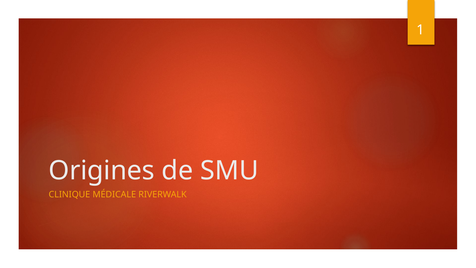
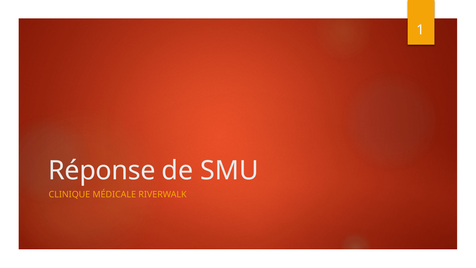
Origines: Origines -> Réponse
